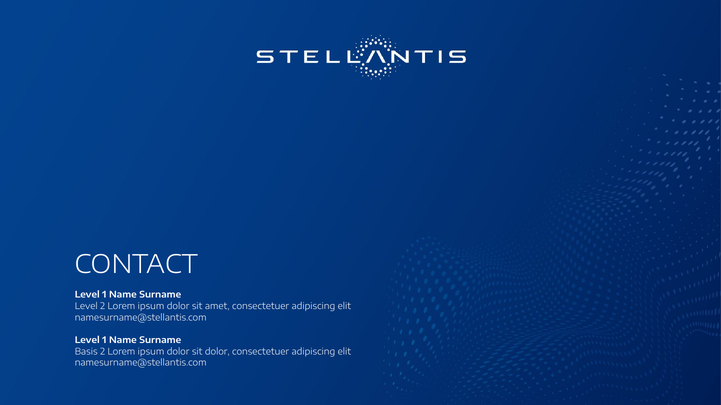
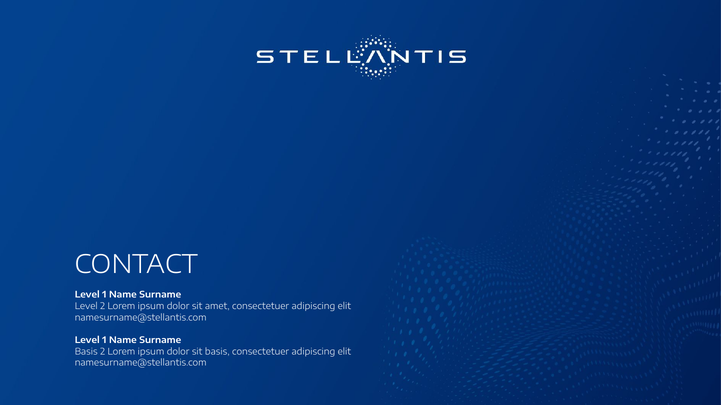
sit dolor: dolor -> basis
